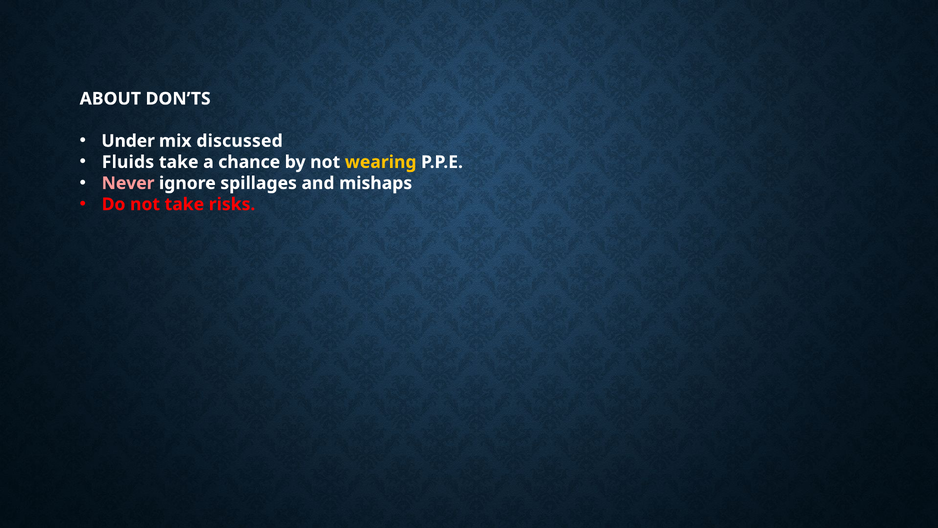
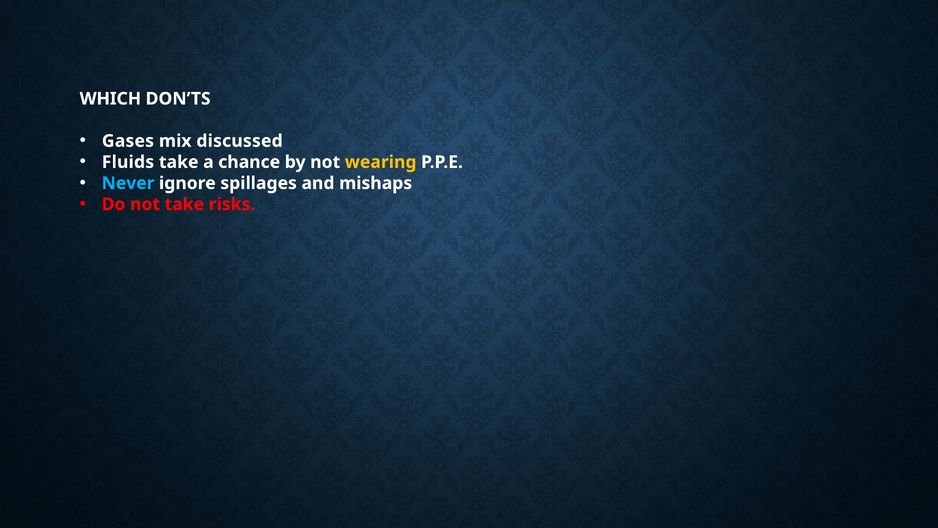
ABOUT: ABOUT -> WHICH
Under: Under -> Gases
Never colour: pink -> light blue
